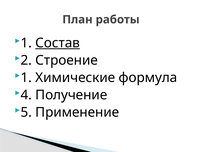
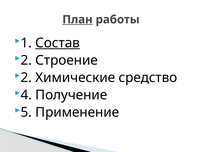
План underline: none -> present
1 at (26, 77): 1 -> 2
формула: формула -> средство
